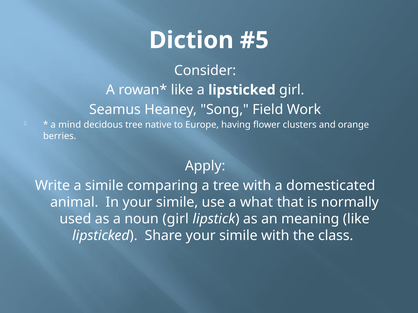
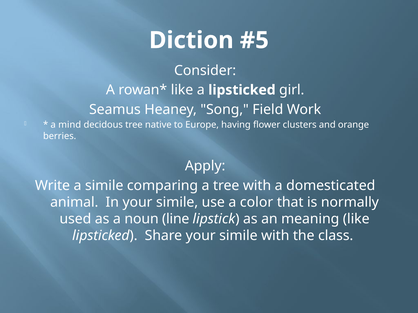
what: what -> color
noun girl: girl -> line
